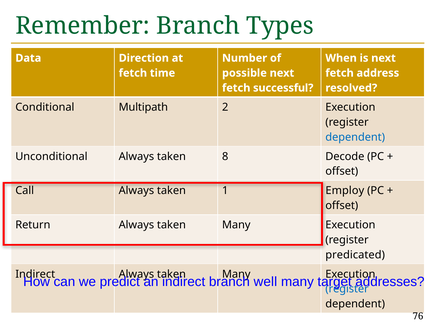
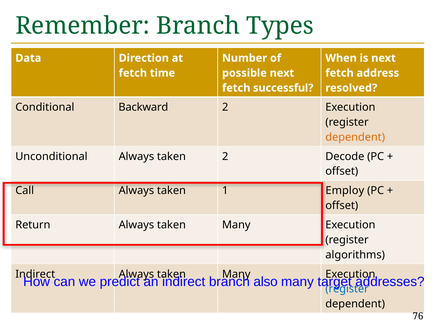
Multipath: Multipath -> Backward
dependent at (355, 137) colour: blue -> orange
taken 8: 8 -> 2
predicated: predicated -> algorithms
well: well -> also
